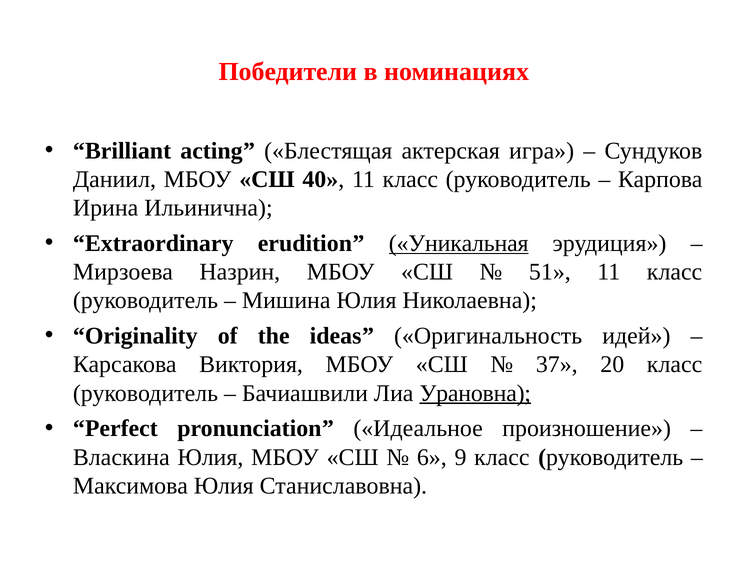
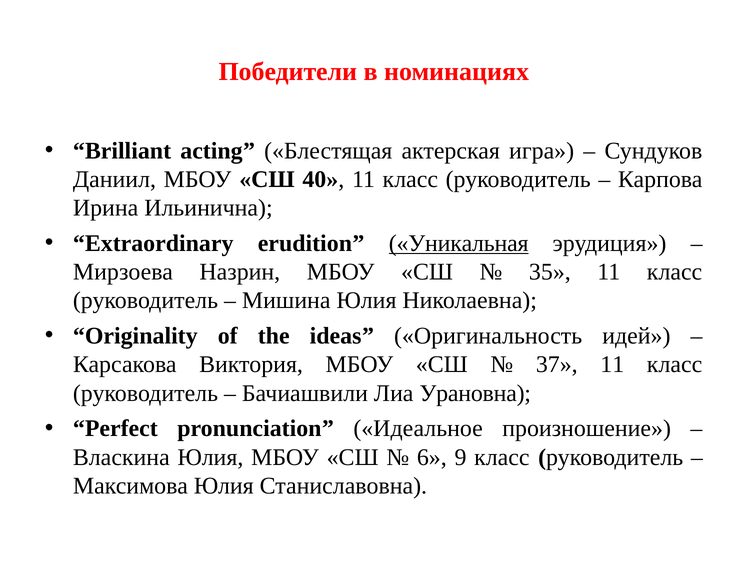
51: 51 -> 35
37 20: 20 -> 11
Урановна underline: present -> none
